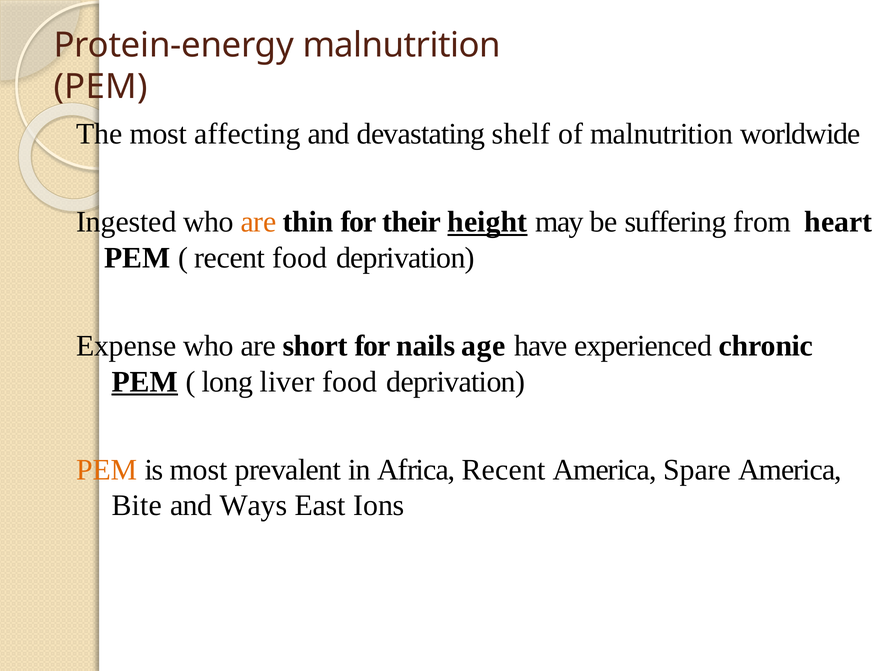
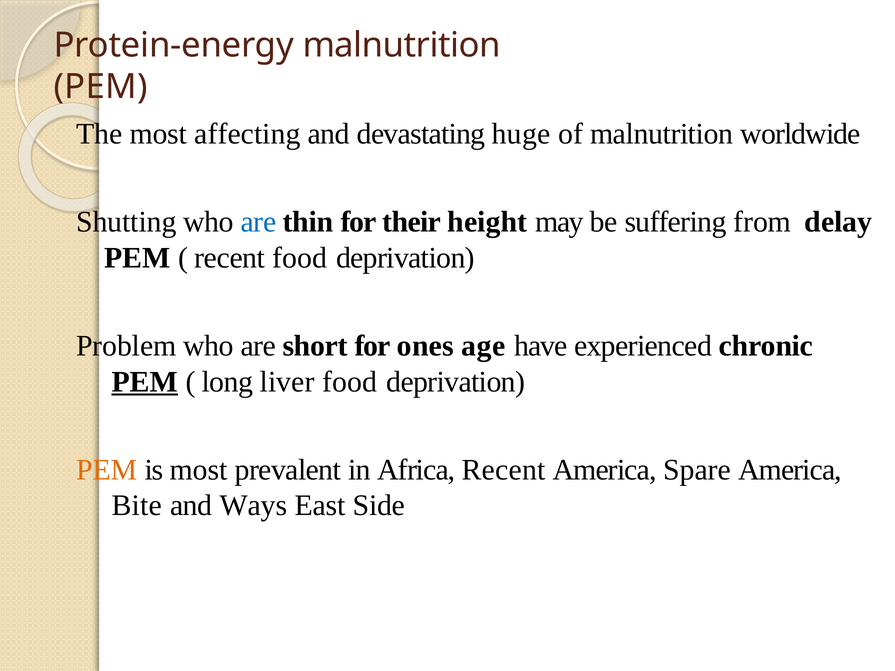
shelf: shelf -> huge
Ingested: Ingested -> Shutting
are at (258, 222) colour: orange -> blue
height underline: present -> none
heart: heart -> delay
Expense: Expense -> Problem
nails: nails -> ones
Ions: Ions -> Side
